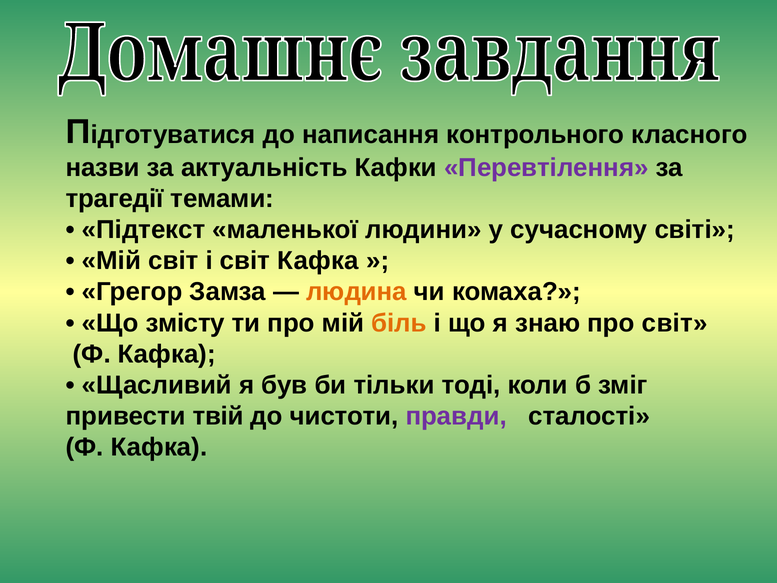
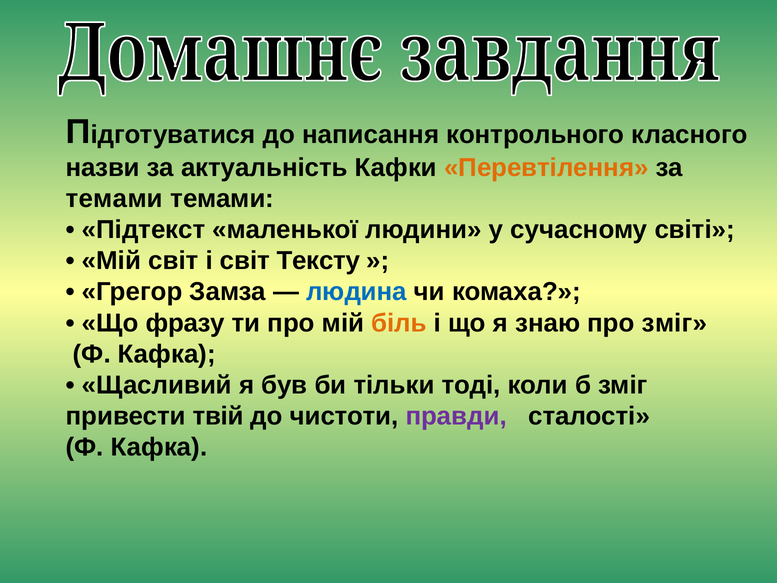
Перевтілення colour: purple -> orange
трагедії at (115, 199): трагедії -> темами
світ Кафка: Кафка -> Тексту
людина colour: orange -> blue
змісту: змісту -> фразу
про світ: світ -> зміг
